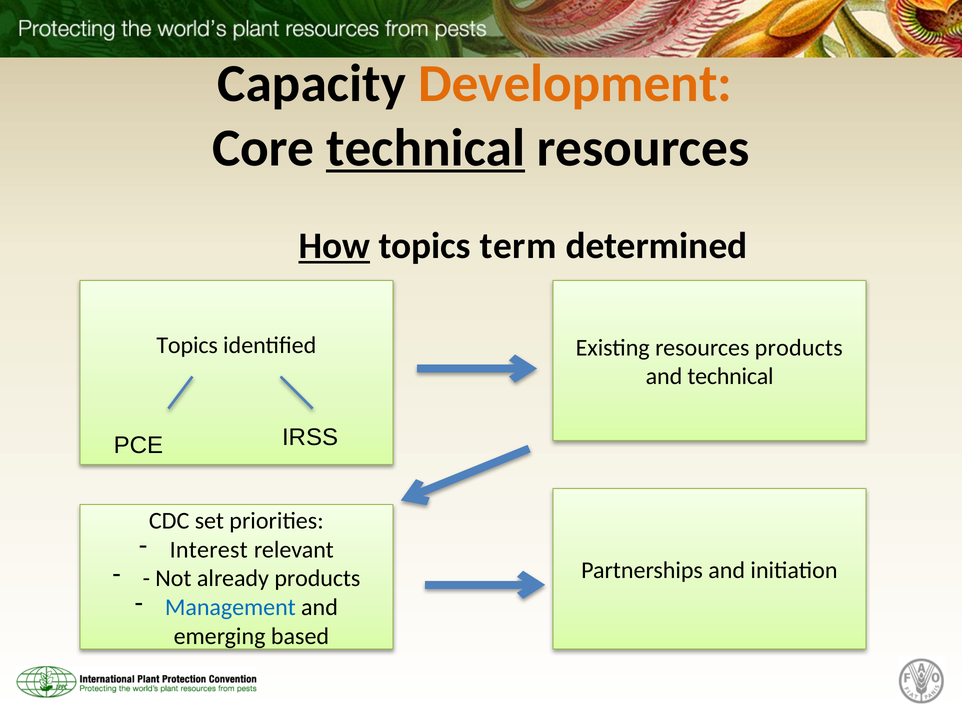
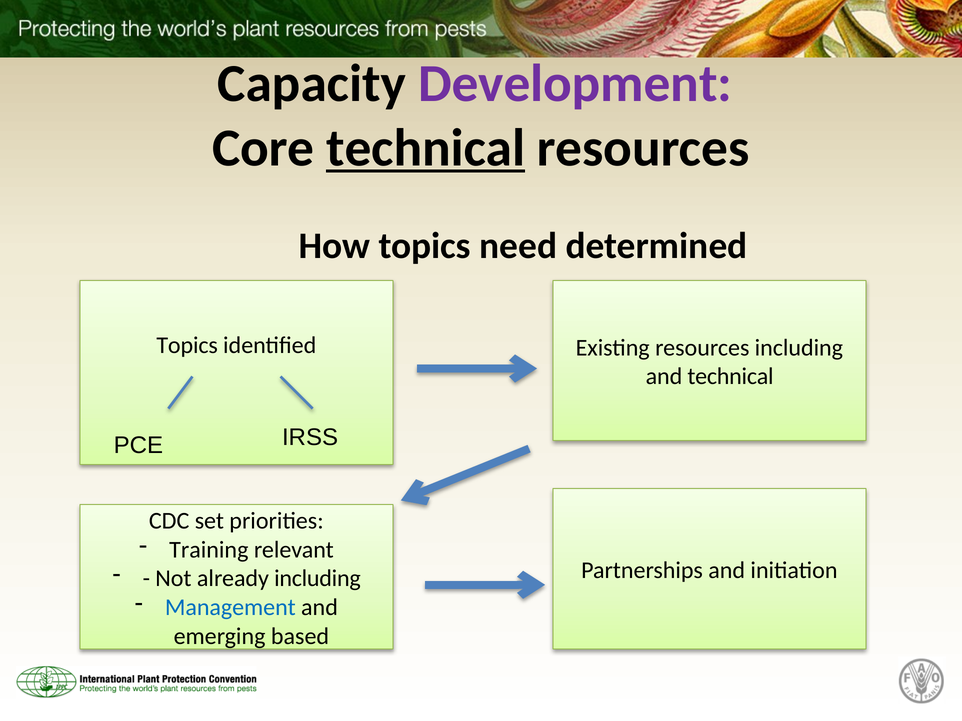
Development colour: orange -> purple
How underline: present -> none
term: term -> need
resources products: products -> including
Interest: Interest -> Training
already products: products -> including
